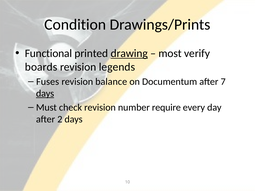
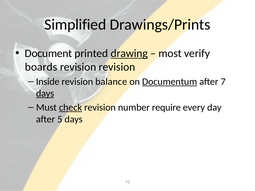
Condition: Condition -> Simplified
Functional: Functional -> Document
revision legends: legends -> revision
Fuses: Fuses -> Inside
Documentum underline: none -> present
check underline: none -> present
2: 2 -> 5
